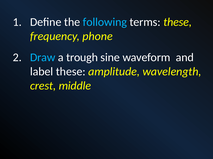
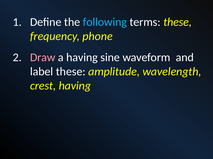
Draw colour: light blue -> pink
a trough: trough -> having
crest middle: middle -> having
